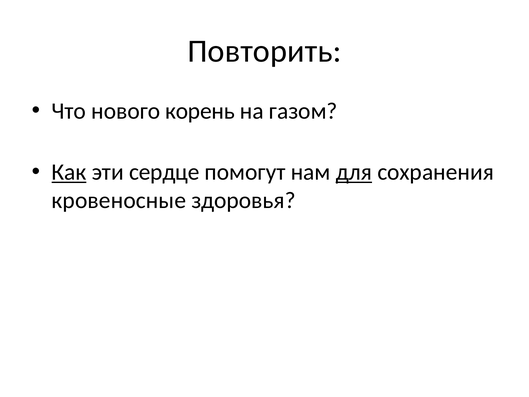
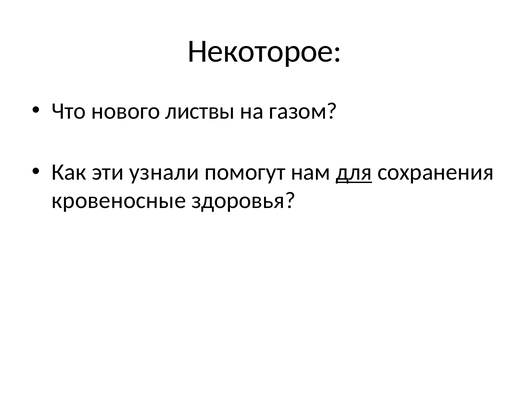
Повторить: Повторить -> Некоторое
корень: корень -> листвы
Как underline: present -> none
сердце: сердце -> узнали
